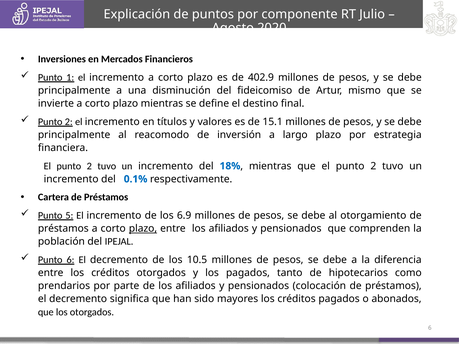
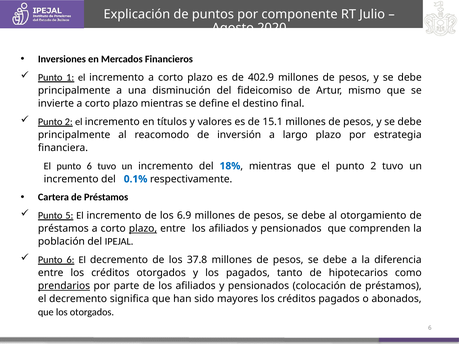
2 at (89, 166): 2 -> 6
10.5: 10.5 -> 37.8
prendarios underline: none -> present
